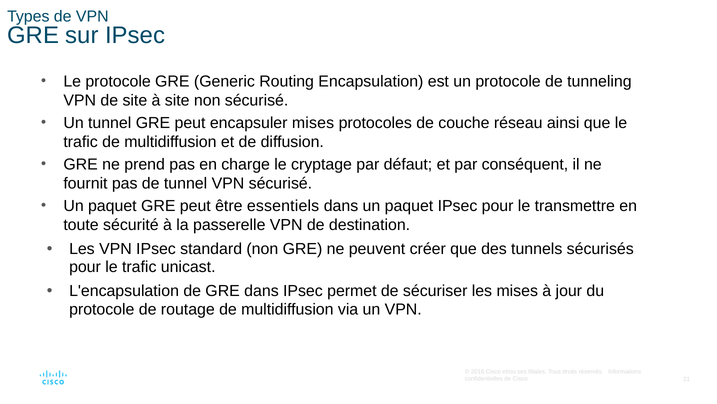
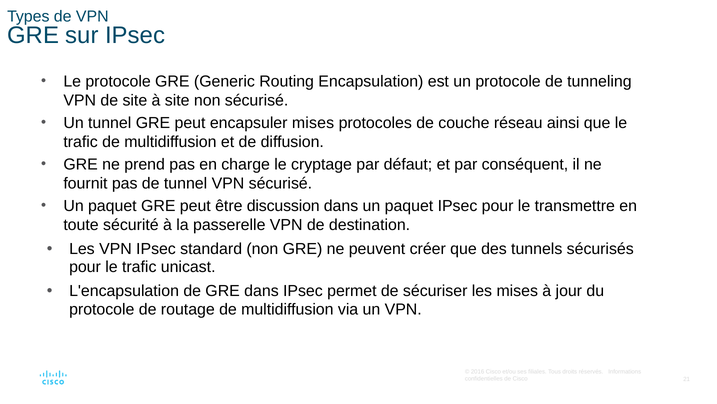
essentiels: essentiels -> discussion
